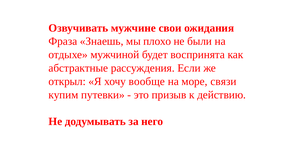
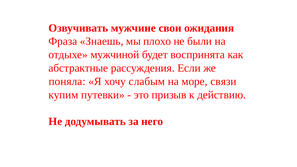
открыл: открыл -> поняла
вообще: вообще -> слабым
